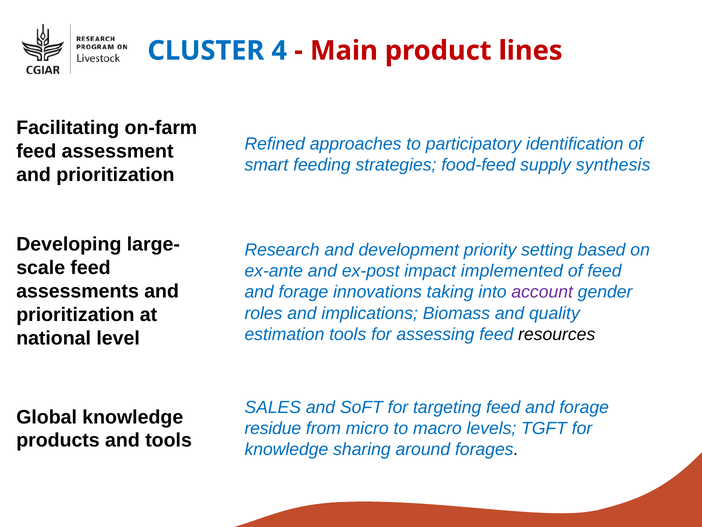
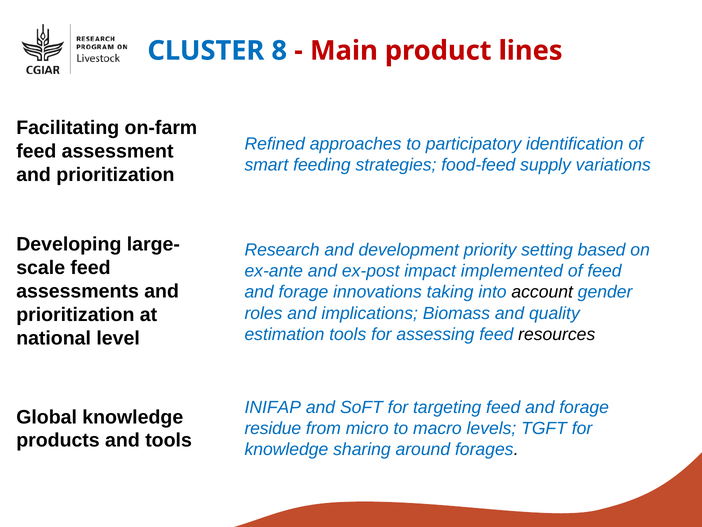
4: 4 -> 8
synthesis: synthesis -> variations
account colour: purple -> black
SALES: SALES -> INIFAP
